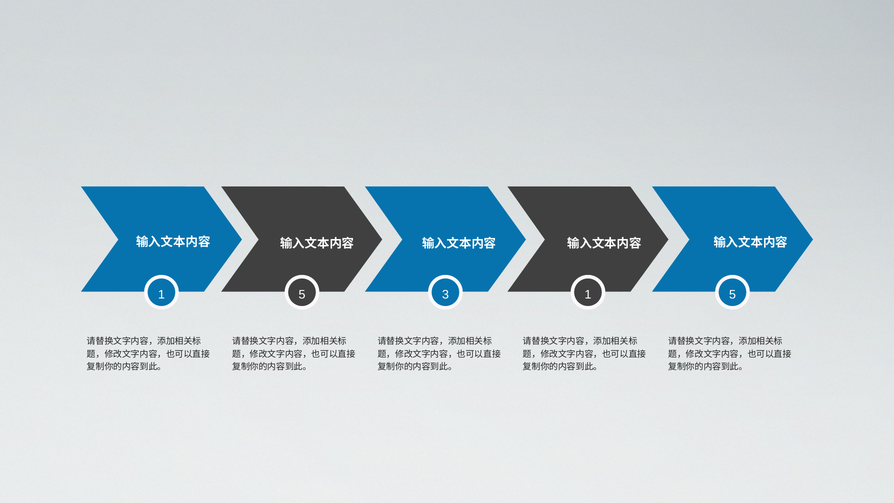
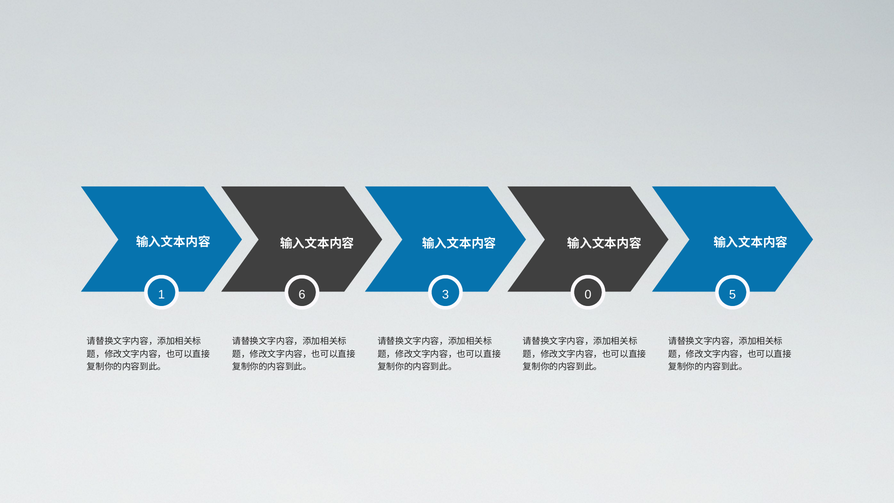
5 at (302, 294): 5 -> 6
3 1: 1 -> 0
